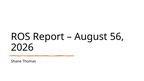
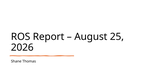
56: 56 -> 25
